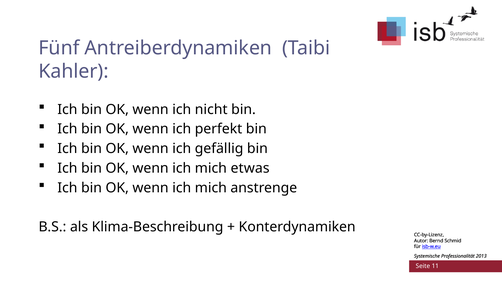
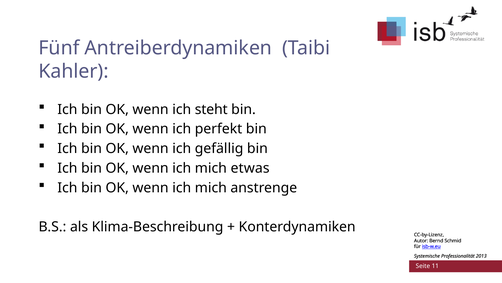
nicht: nicht -> steht
